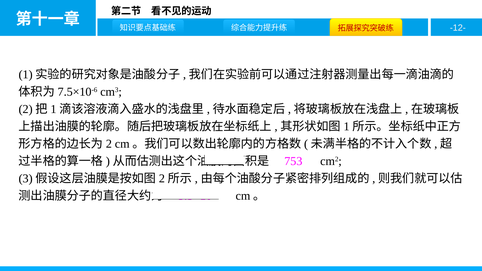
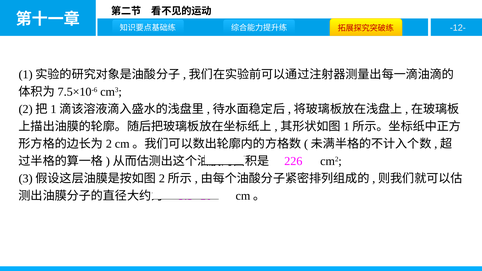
753: 753 -> 226
